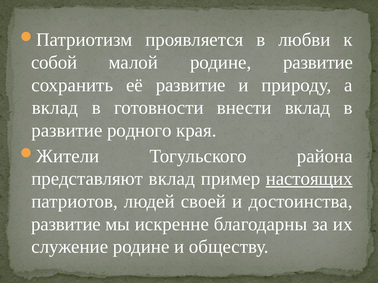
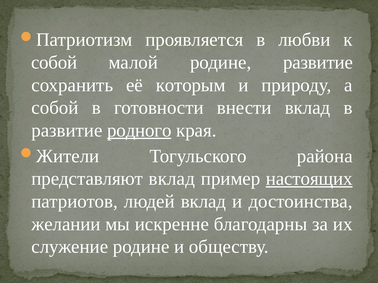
её развитие: развитие -> которым
вклад at (55, 108): вклад -> собой
родного underline: none -> present
людей своей: своей -> вклад
развитие at (66, 224): развитие -> желании
